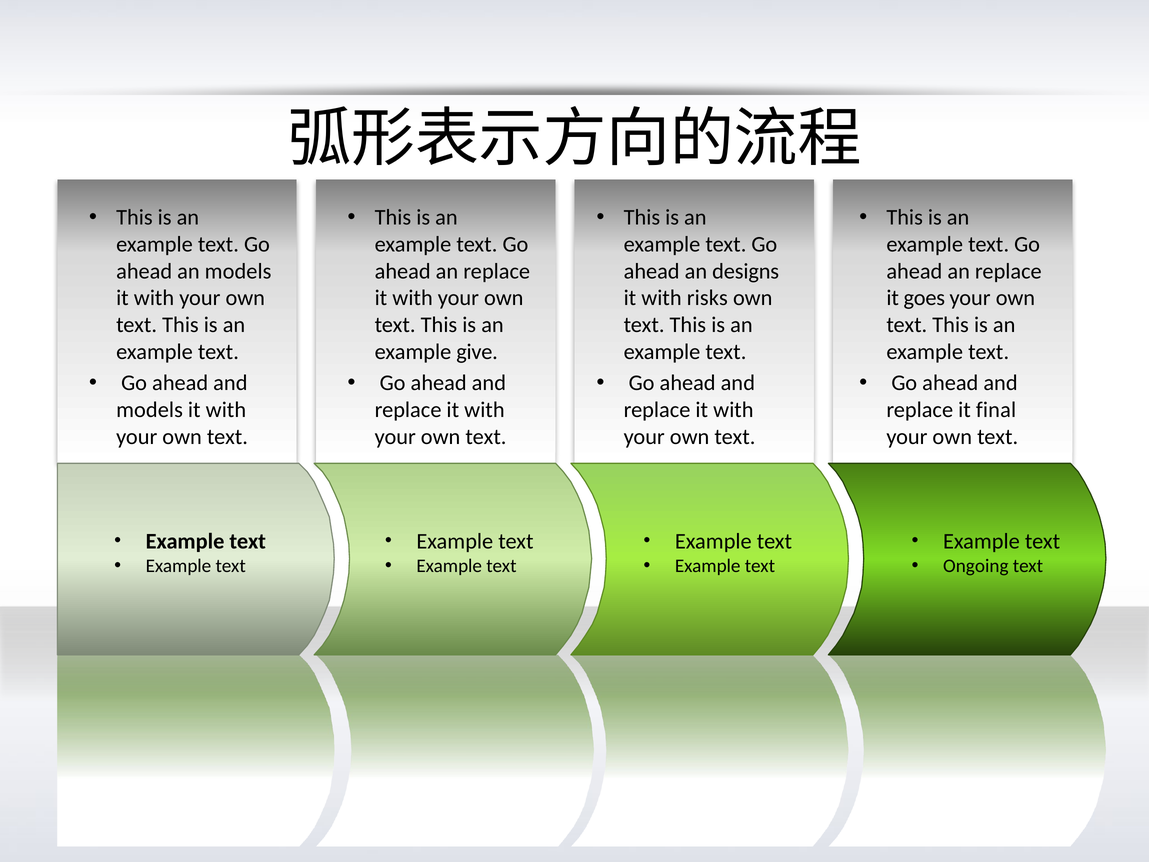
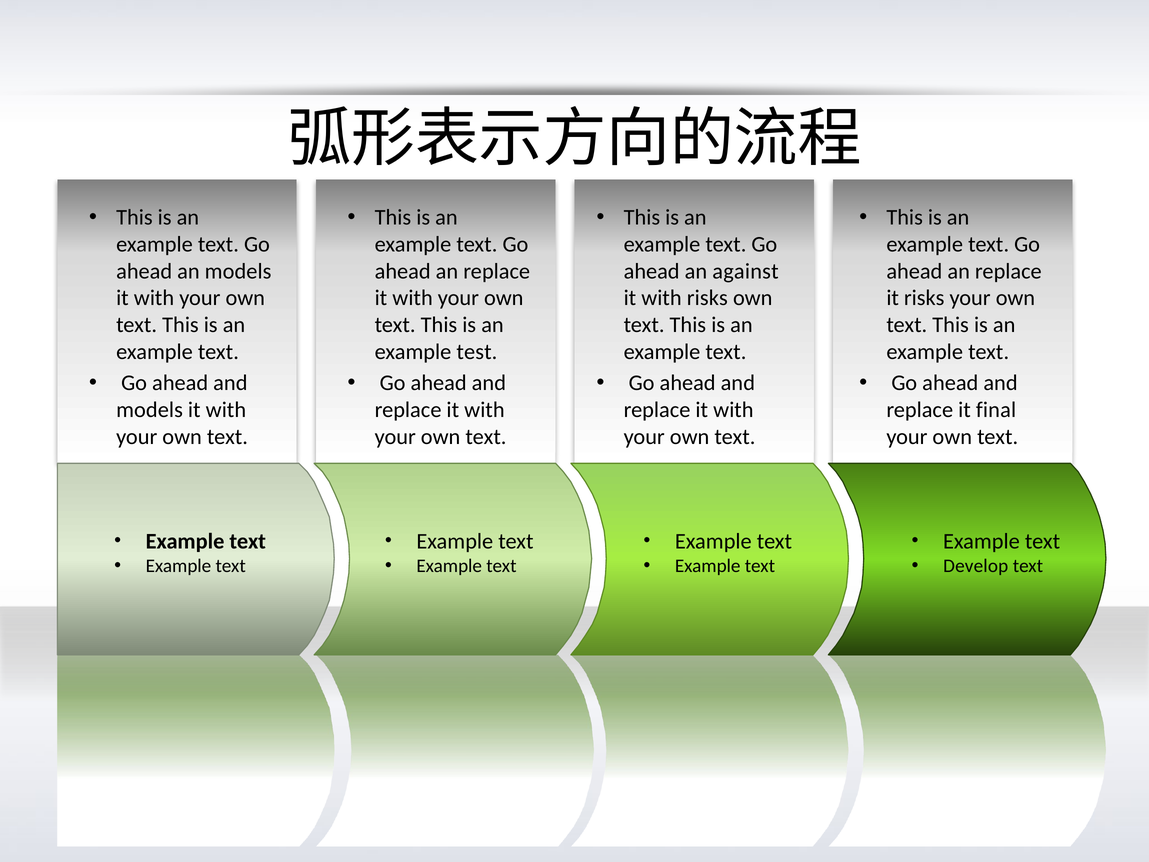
designs: designs -> against
it goes: goes -> risks
give: give -> test
Ongoing: Ongoing -> Develop
